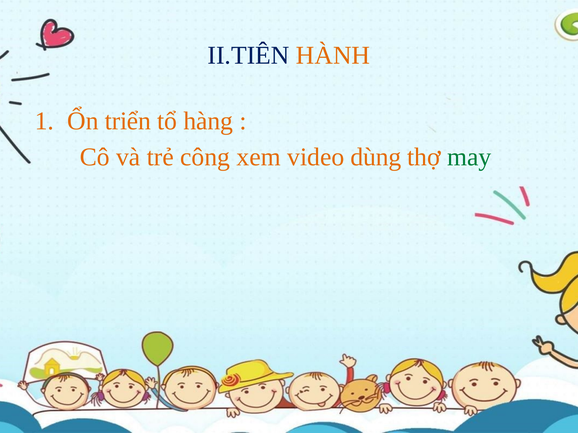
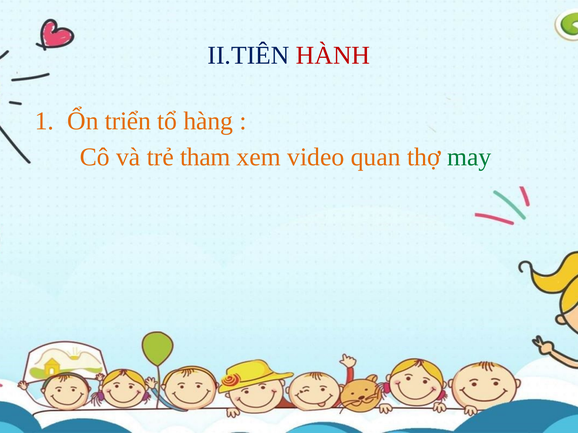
HÀNH colour: orange -> red
công: công -> tham
dùng: dùng -> quan
